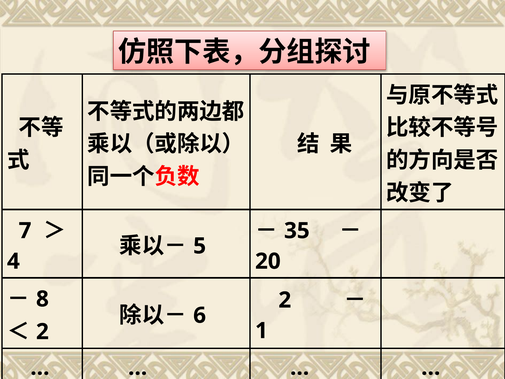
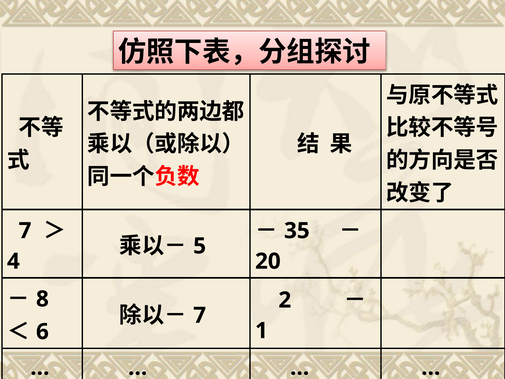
6 at (200, 315): 6 -> 7
2 at (42, 331): 2 -> 6
